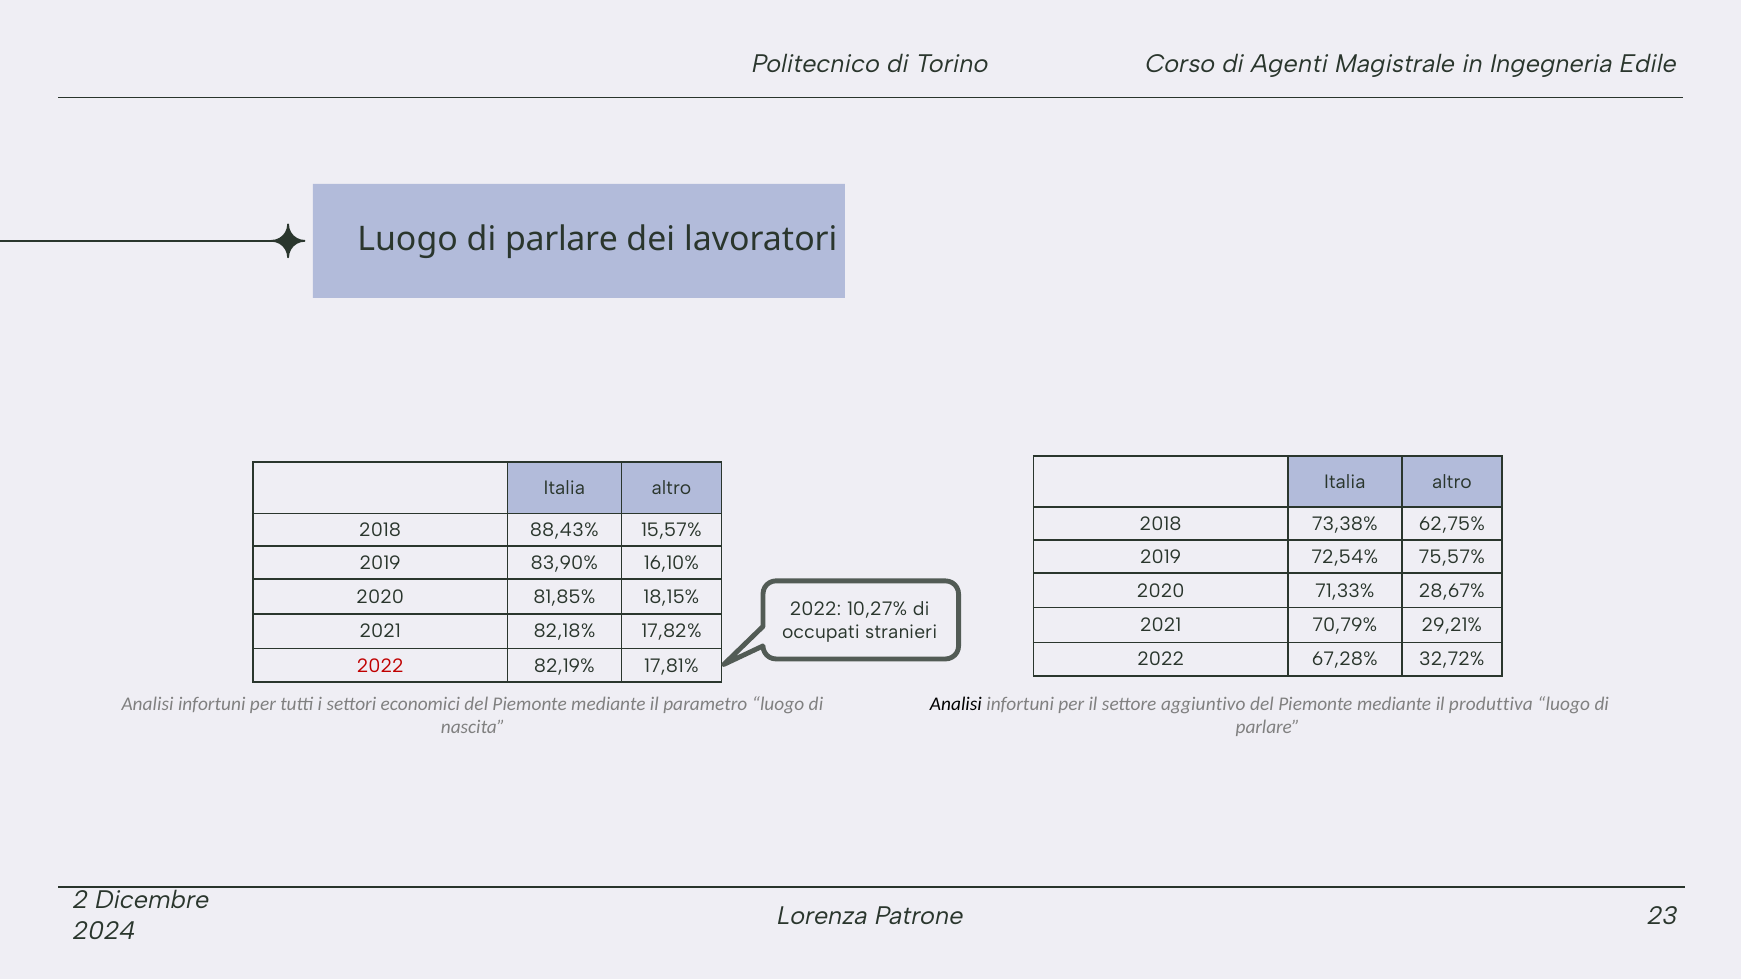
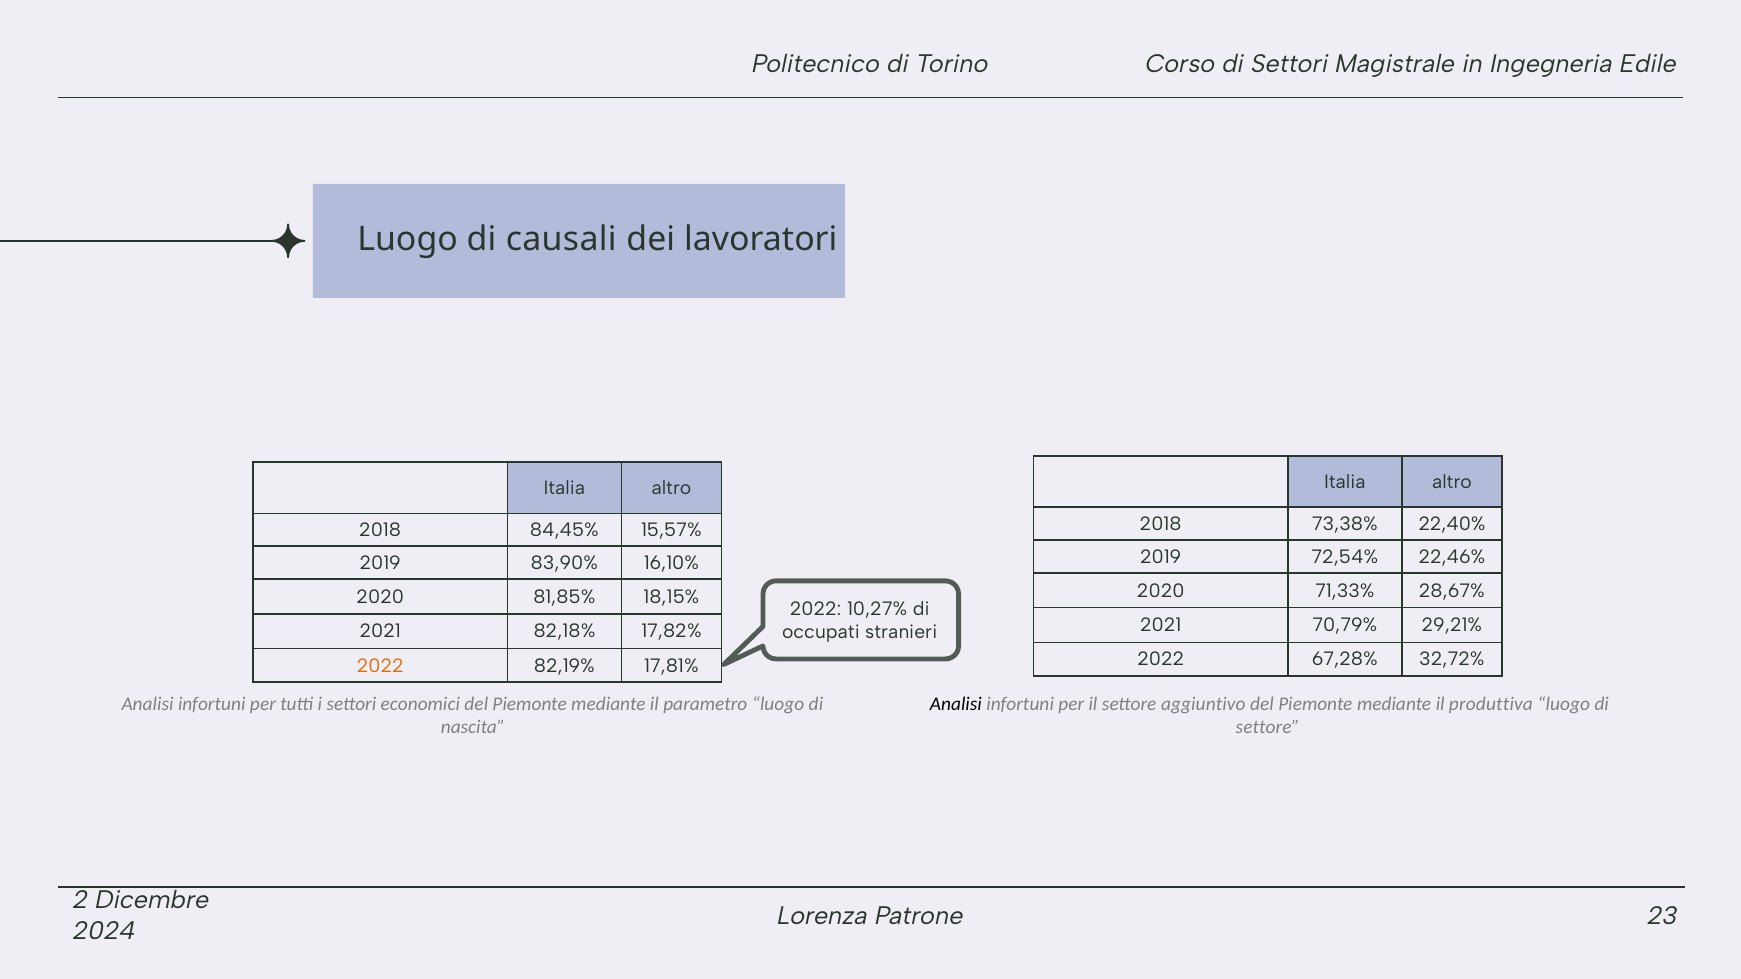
di Agenti: Agenti -> Settori
parlare at (562, 240): parlare -> causali
62,75%: 62,75% -> 22,40%
88,43%: 88,43% -> 84,45%
75,57%: 75,57% -> 22,46%
2022 at (380, 666) colour: red -> orange
parlare at (1268, 728): parlare -> settore
